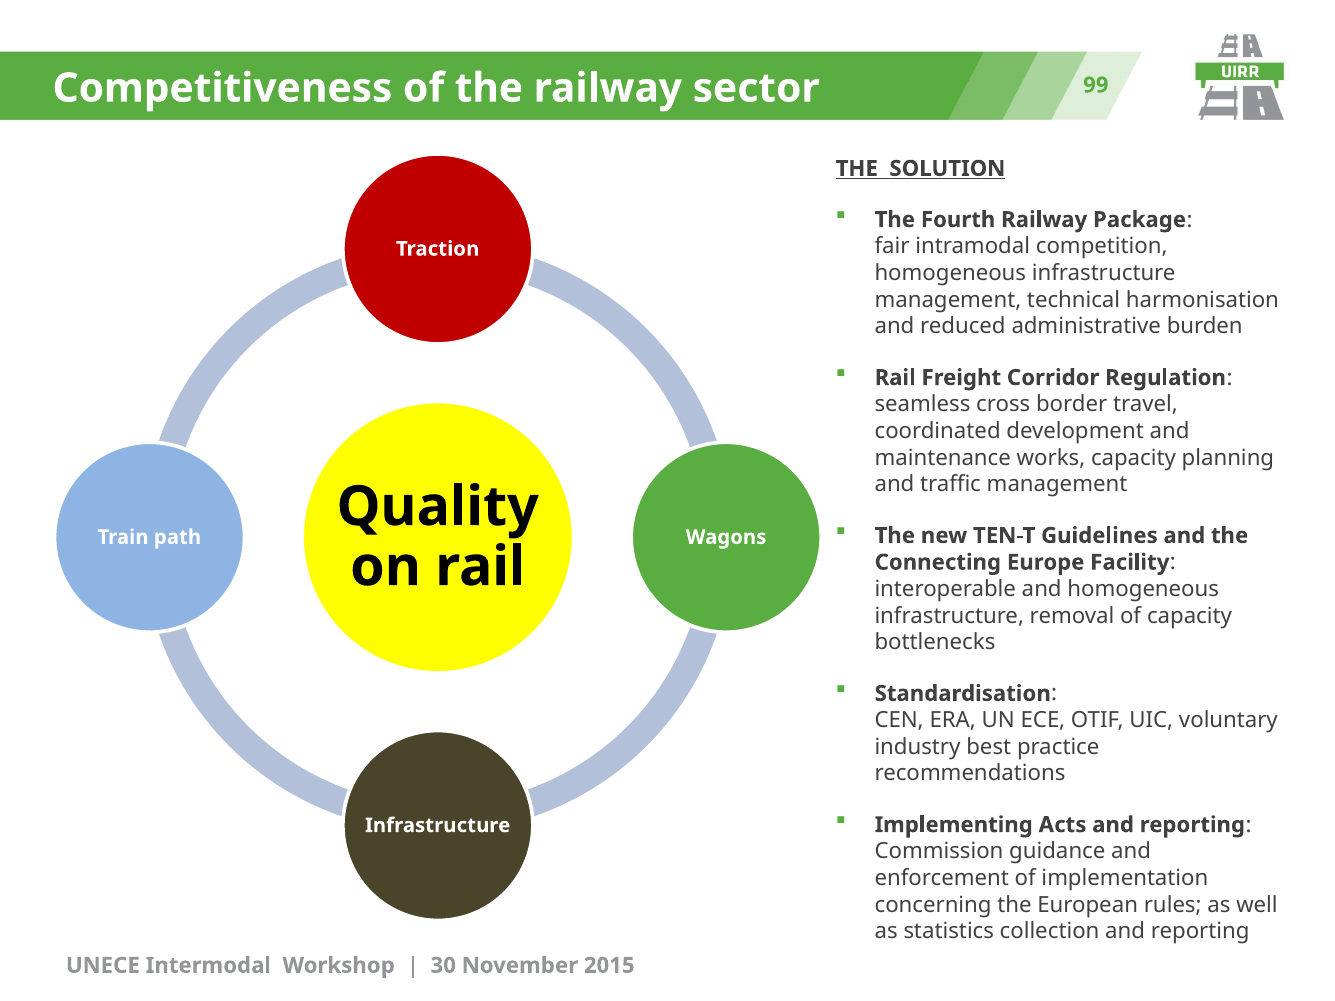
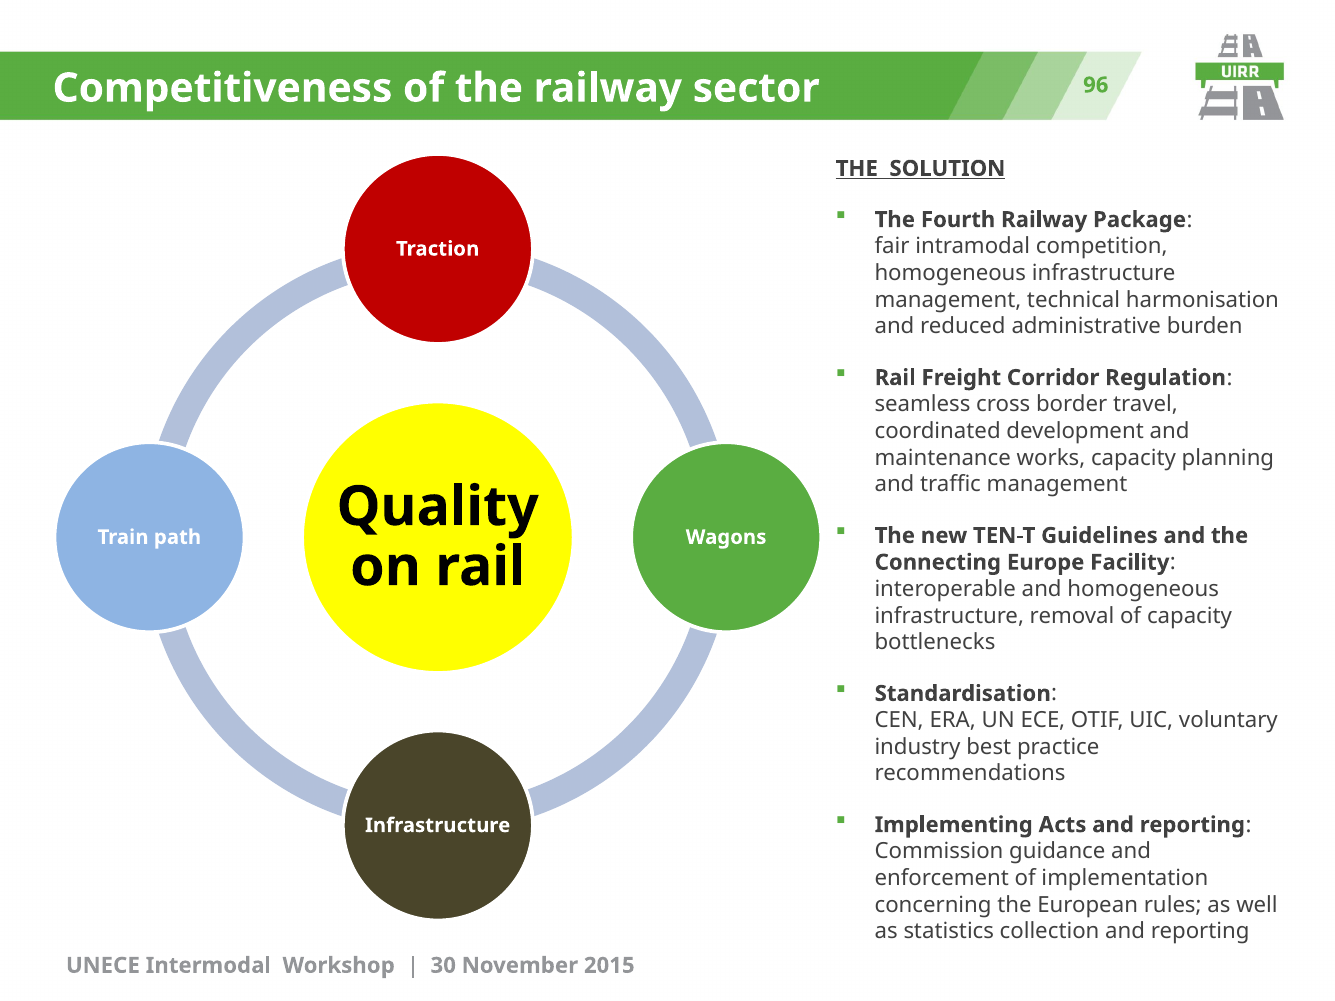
99: 99 -> 96
